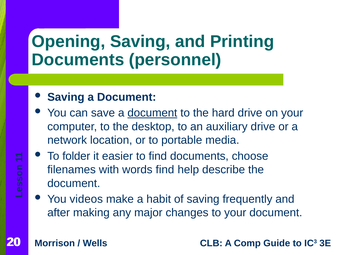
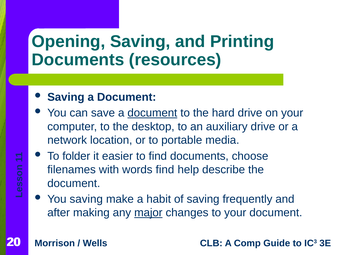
personnel: personnel -> resources
You videos: videos -> saving
major underline: none -> present
